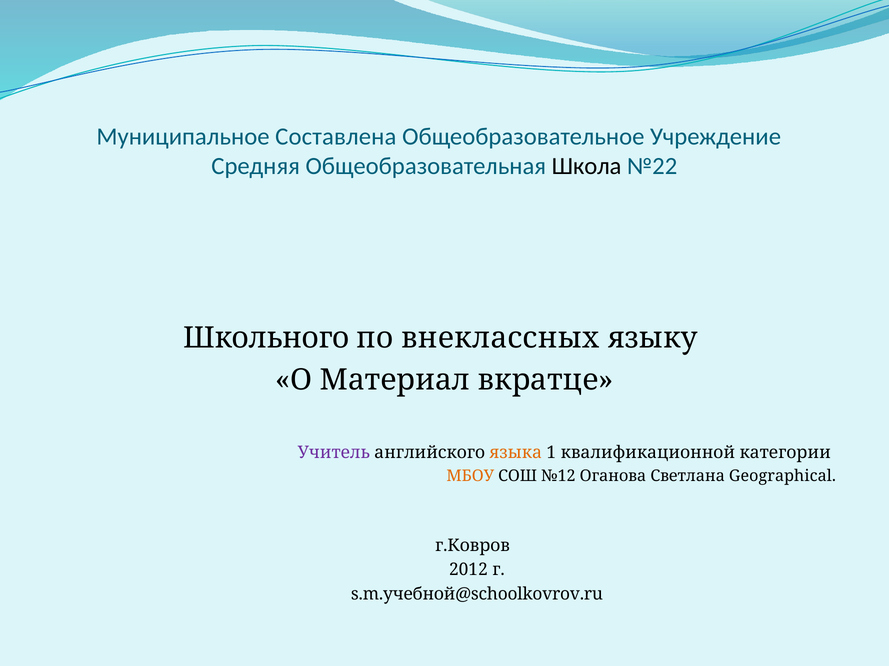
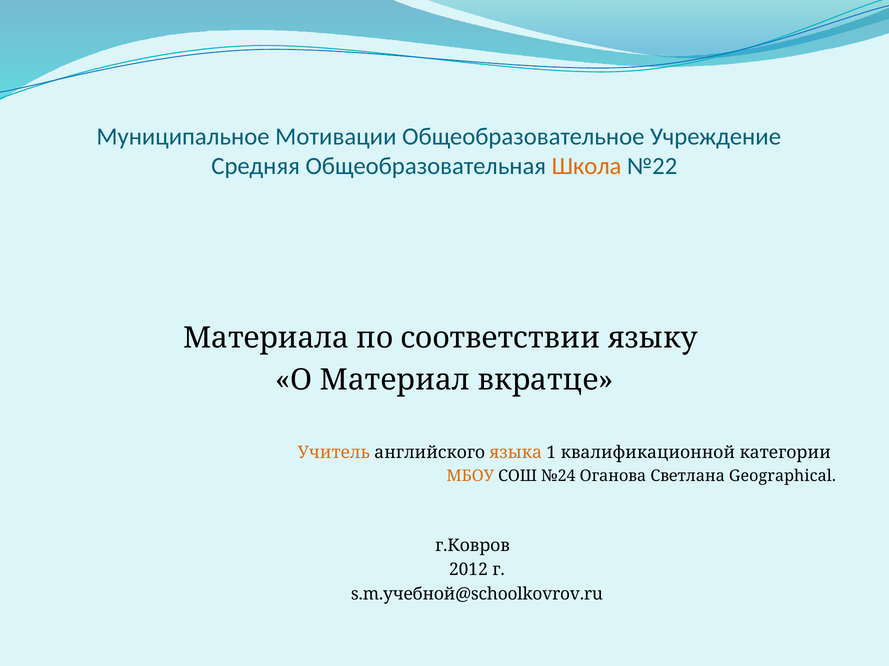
Составлена: Составлена -> Мотивации
Школа colour: black -> orange
Школьного: Школьного -> Материала
внеклассных: внеклассных -> соответствии
Учитель colour: purple -> orange
№12: №12 -> №24
